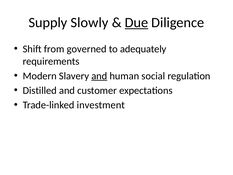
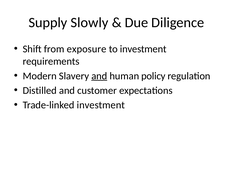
Due underline: present -> none
governed: governed -> exposure
to adequately: adequately -> investment
social: social -> policy
